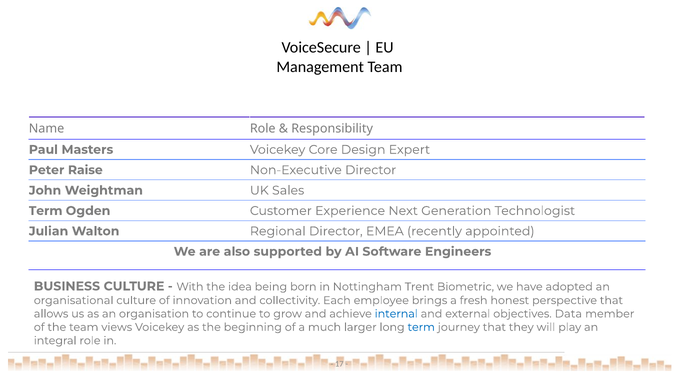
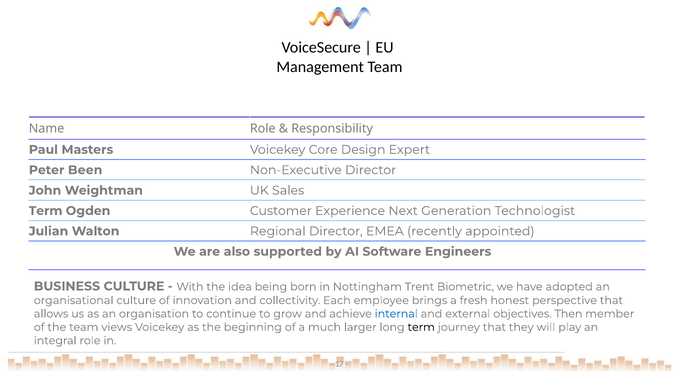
Raise: Raise -> Been
Data: Data -> Then
term at (421, 327) colour: blue -> black
